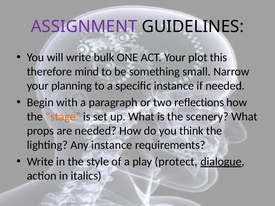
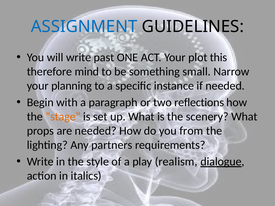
ASSIGNMENT colour: purple -> blue
bulk: bulk -> past
think: think -> from
Any instance: instance -> partners
protect: protect -> realism
